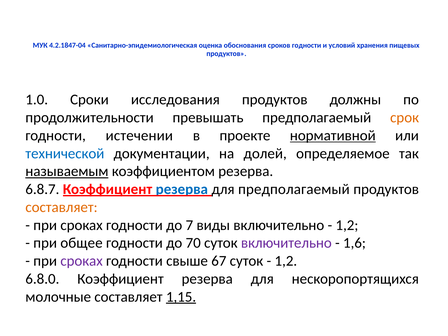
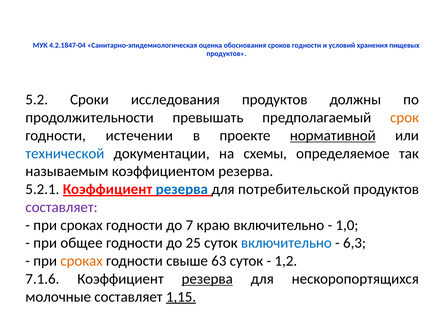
1.0: 1.0 -> 5.2
долей: долей -> схемы
называемым underline: present -> none
6.8.7: 6.8.7 -> 5.2.1
для предполагаемый: предполагаемый -> потребительской
составляет at (62, 207) colour: orange -> purple
виды: виды -> краю
1,2 at (347, 225): 1,2 -> 1,0
70: 70 -> 25
включительно at (286, 243) colour: purple -> blue
1,6: 1,6 -> 6,3
сроках at (82, 261) colour: purple -> orange
67: 67 -> 63
6.8.0: 6.8.0 -> 7.1.6
резерва at (207, 279) underline: none -> present
